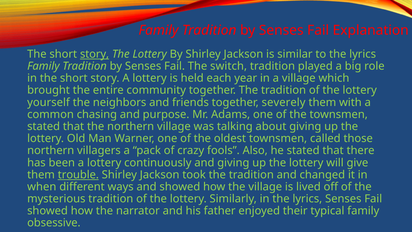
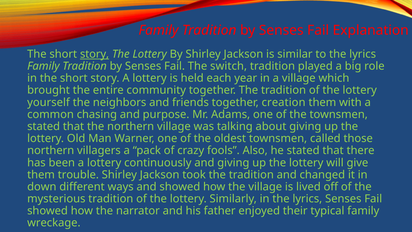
severely: severely -> creation
trouble underline: present -> none
when: when -> down
obsessive: obsessive -> wreckage
